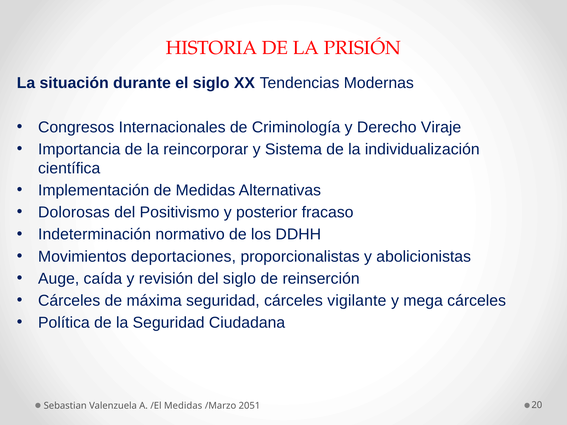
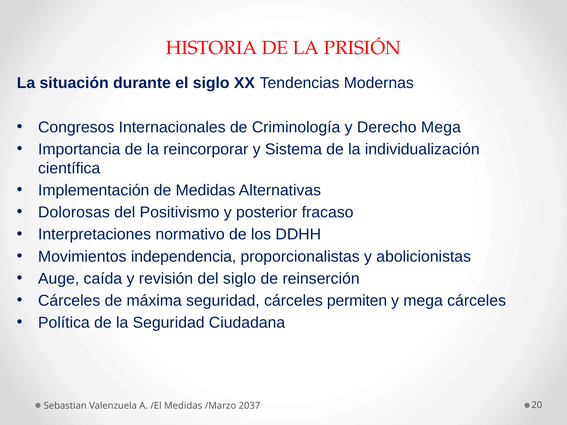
Derecho Viraje: Viraje -> Mega
Indeterminación: Indeterminación -> Interpretaciones
deportaciones: deportaciones -> independencia
vigilante: vigilante -> permiten
2051: 2051 -> 2037
